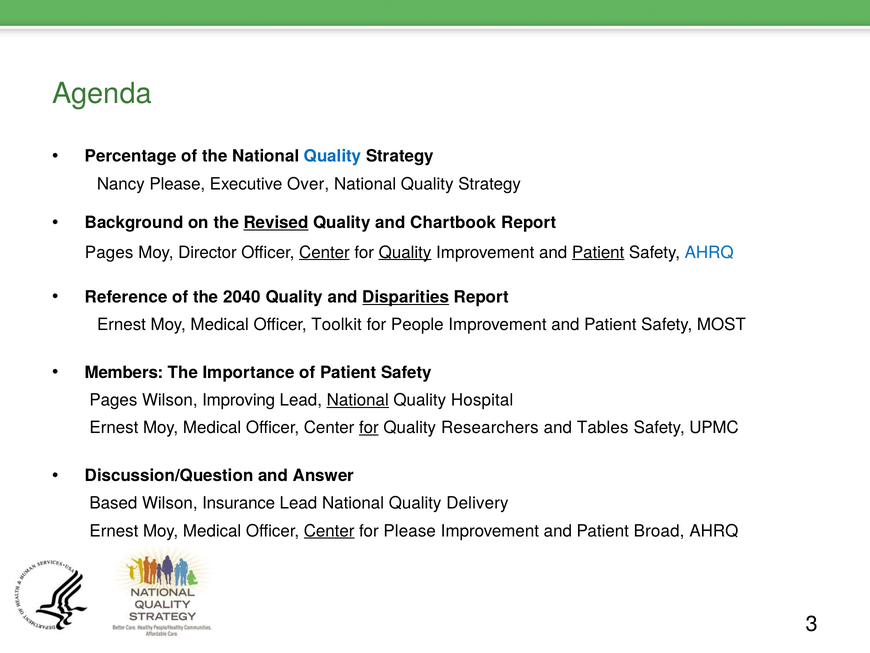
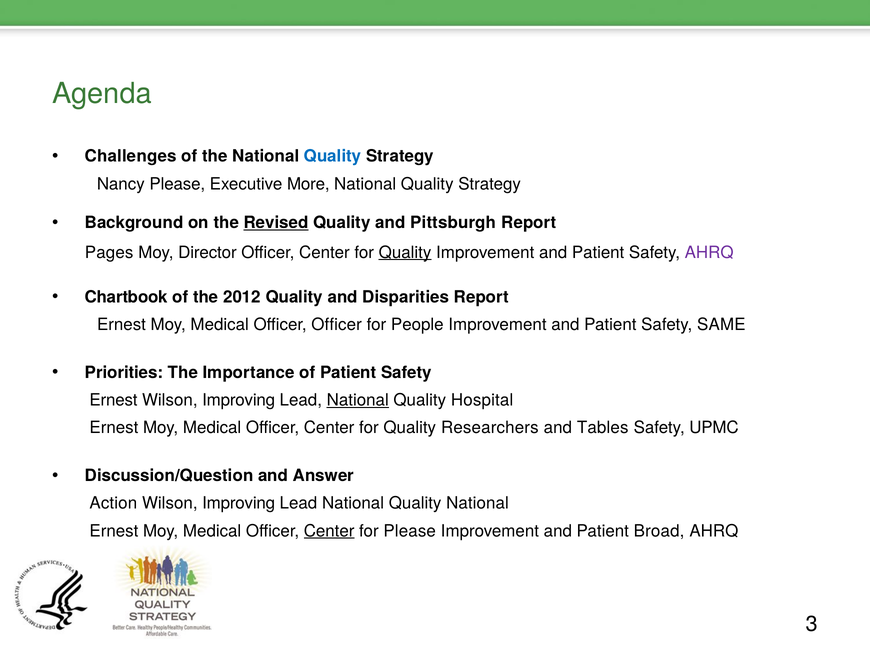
Percentage: Percentage -> Challenges
Over: Over -> More
Chartbook: Chartbook -> Pittsburgh
Center at (324, 252) underline: present -> none
Patient at (598, 252) underline: present -> none
AHRQ at (709, 252) colour: blue -> purple
Reference: Reference -> Chartbook
2040: 2040 -> 2012
Disparities underline: present -> none
Officer Toolkit: Toolkit -> Officer
MOST: MOST -> SAME
Members: Members -> Priorities
Pages at (113, 400): Pages -> Ernest
for at (369, 427) underline: present -> none
Based: Based -> Action
Insurance at (239, 503): Insurance -> Improving
Quality Delivery: Delivery -> National
